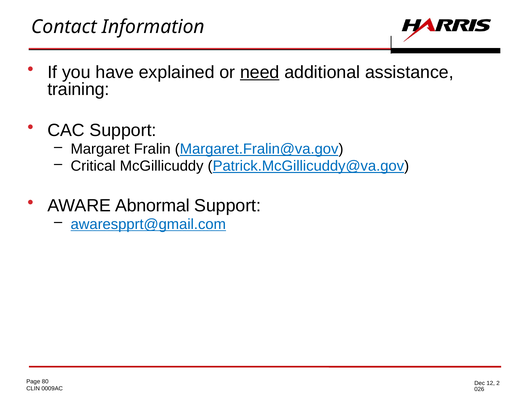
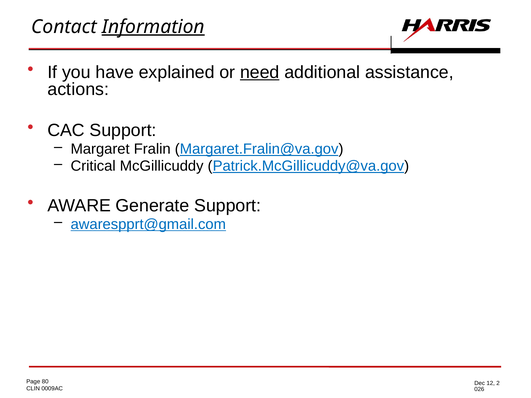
Information underline: none -> present
training: training -> actions
Abnormal: Abnormal -> Generate
